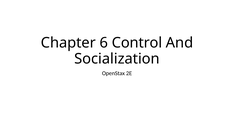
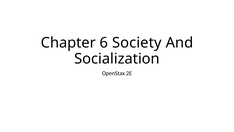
Control: Control -> Society
